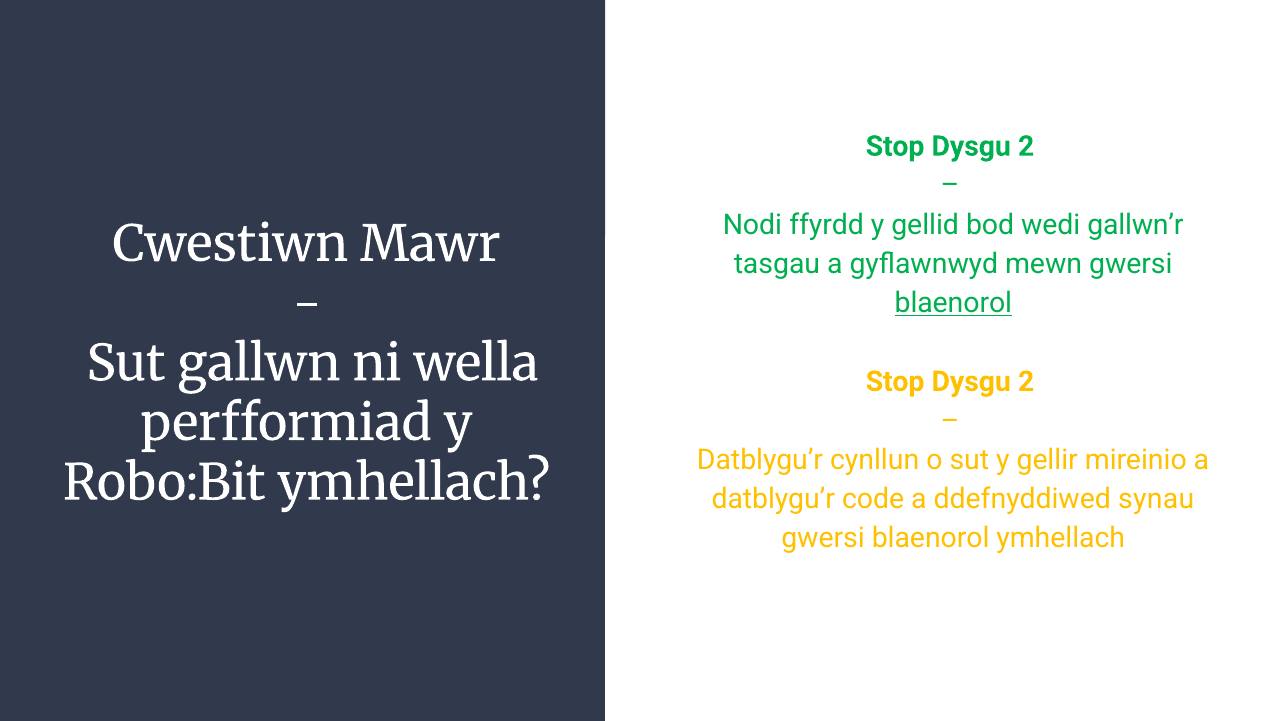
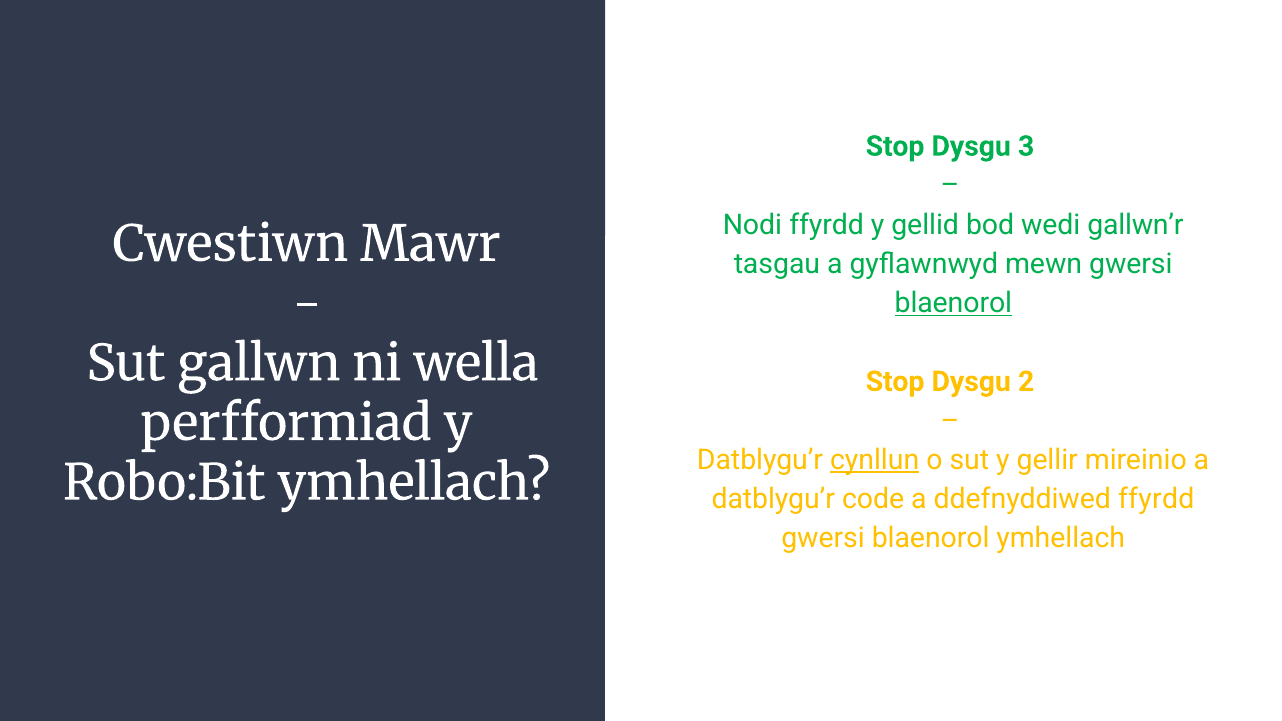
2 at (1026, 146): 2 -> 3
cynllun underline: none -> present
ddefnyddiwed synau: synau -> ffyrdd
